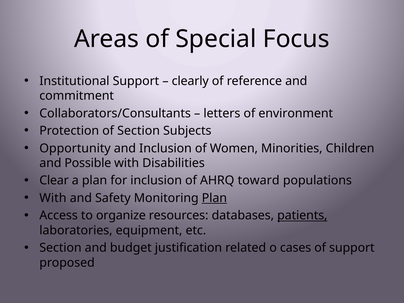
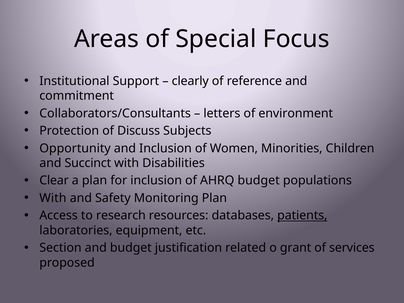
of Section: Section -> Discuss
Possible: Possible -> Succinct
AHRQ toward: toward -> budget
Plan at (214, 198) underline: present -> none
organize: organize -> research
cases: cases -> grant
of support: support -> services
